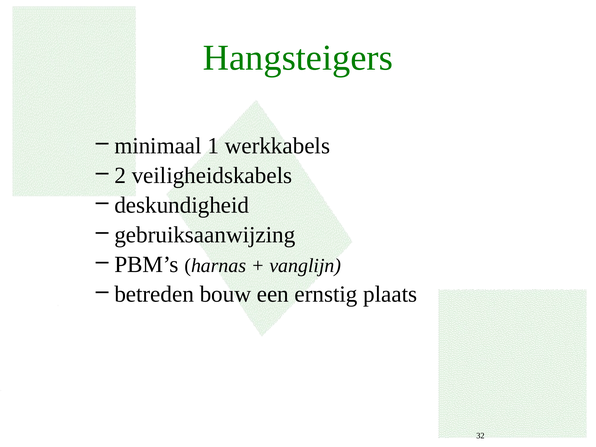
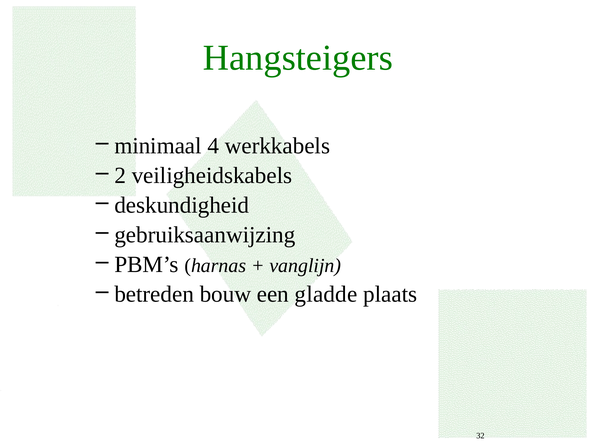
1: 1 -> 4
ernstig: ernstig -> gladde
